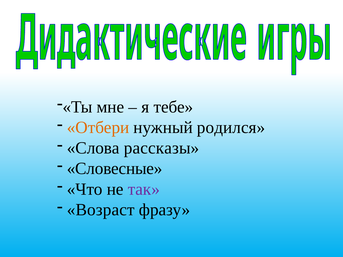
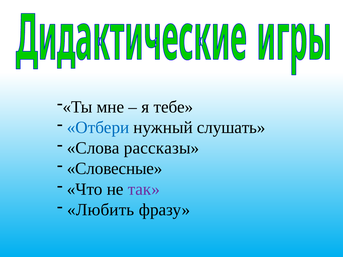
Отбери colour: orange -> blue
родился: родился -> слушать
Возраст: Возраст -> Любить
